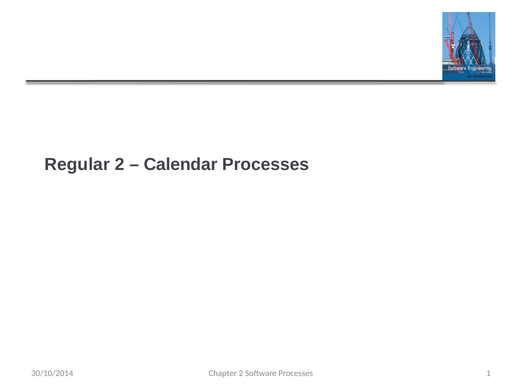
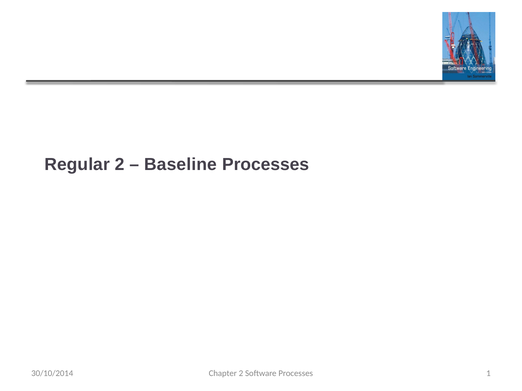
Calendar: Calendar -> Baseline
